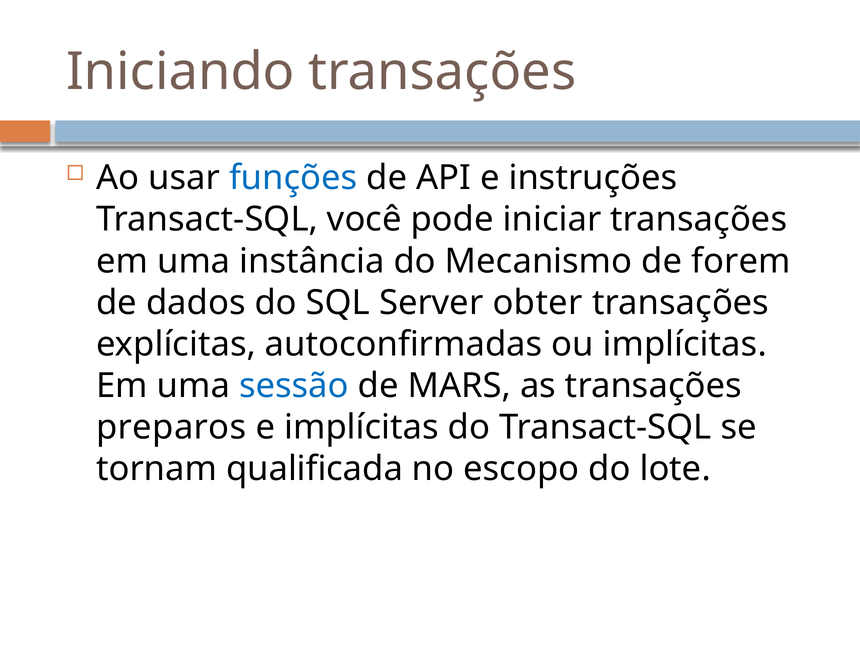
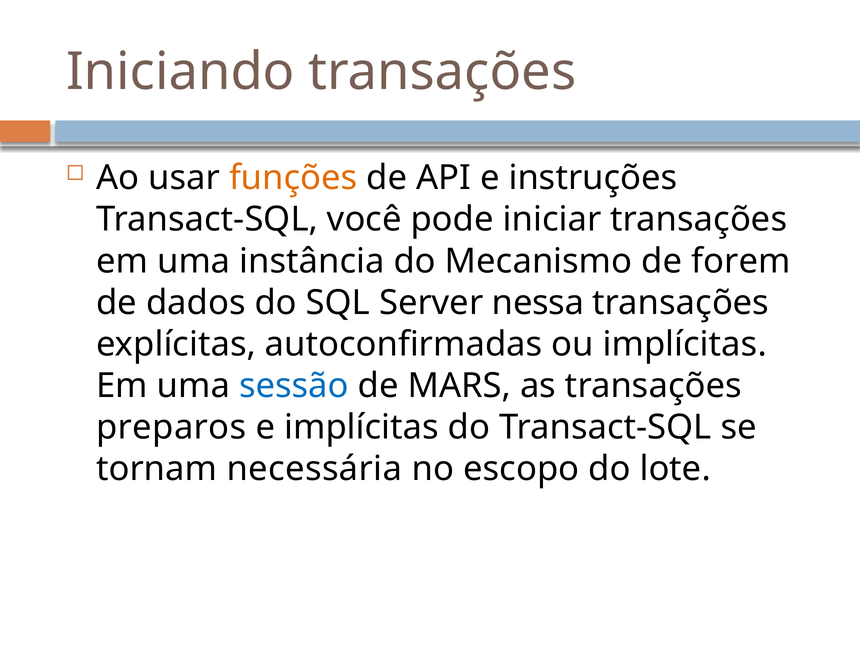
funções colour: blue -> orange
obter: obter -> nessa
qualificada: qualificada -> necessária
